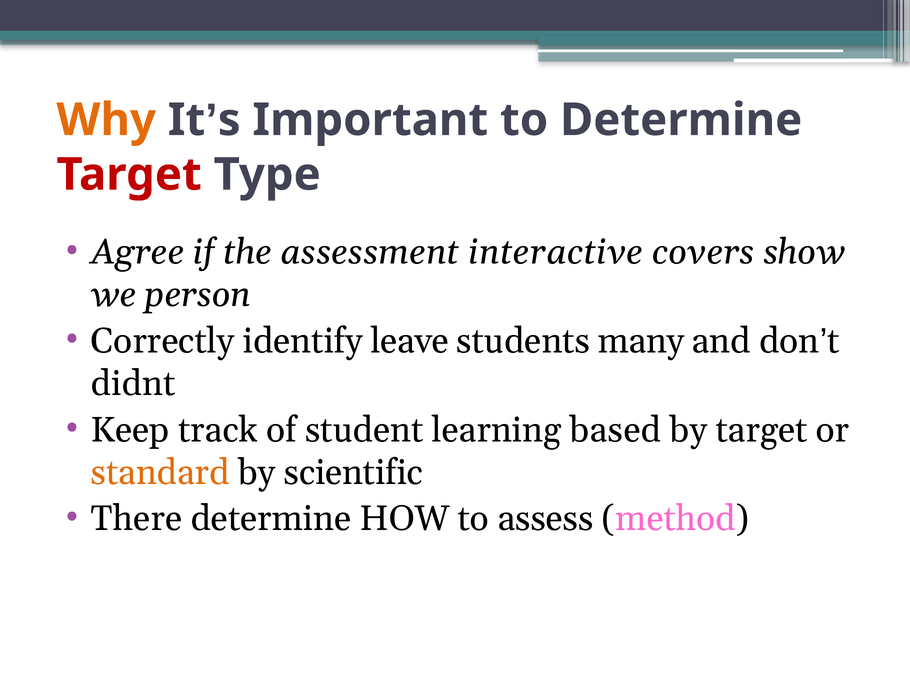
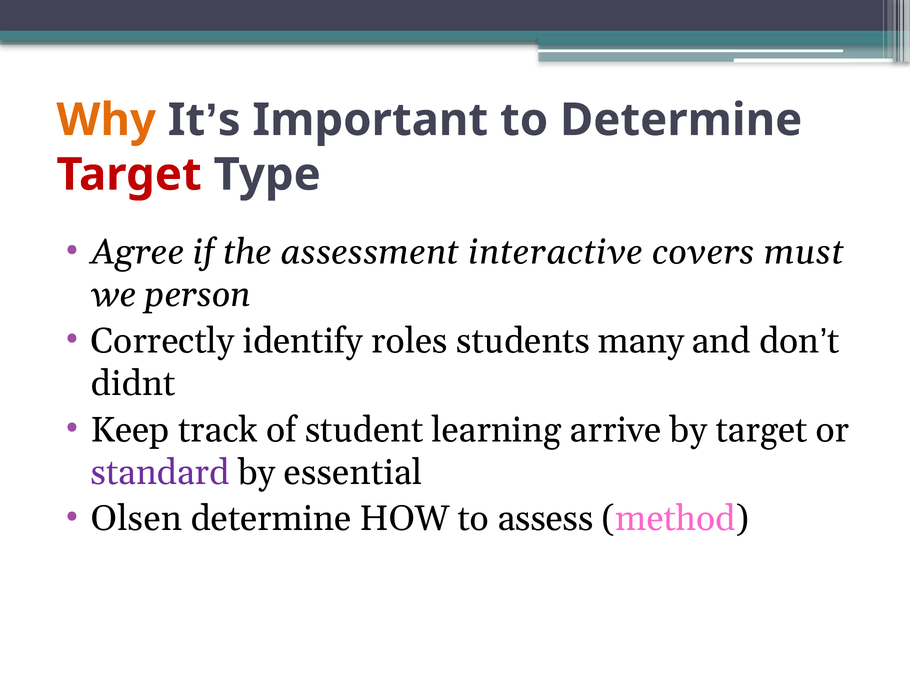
show: show -> must
leave: leave -> roles
based: based -> arrive
standard colour: orange -> purple
scientific: scientific -> essential
There: There -> Olsen
